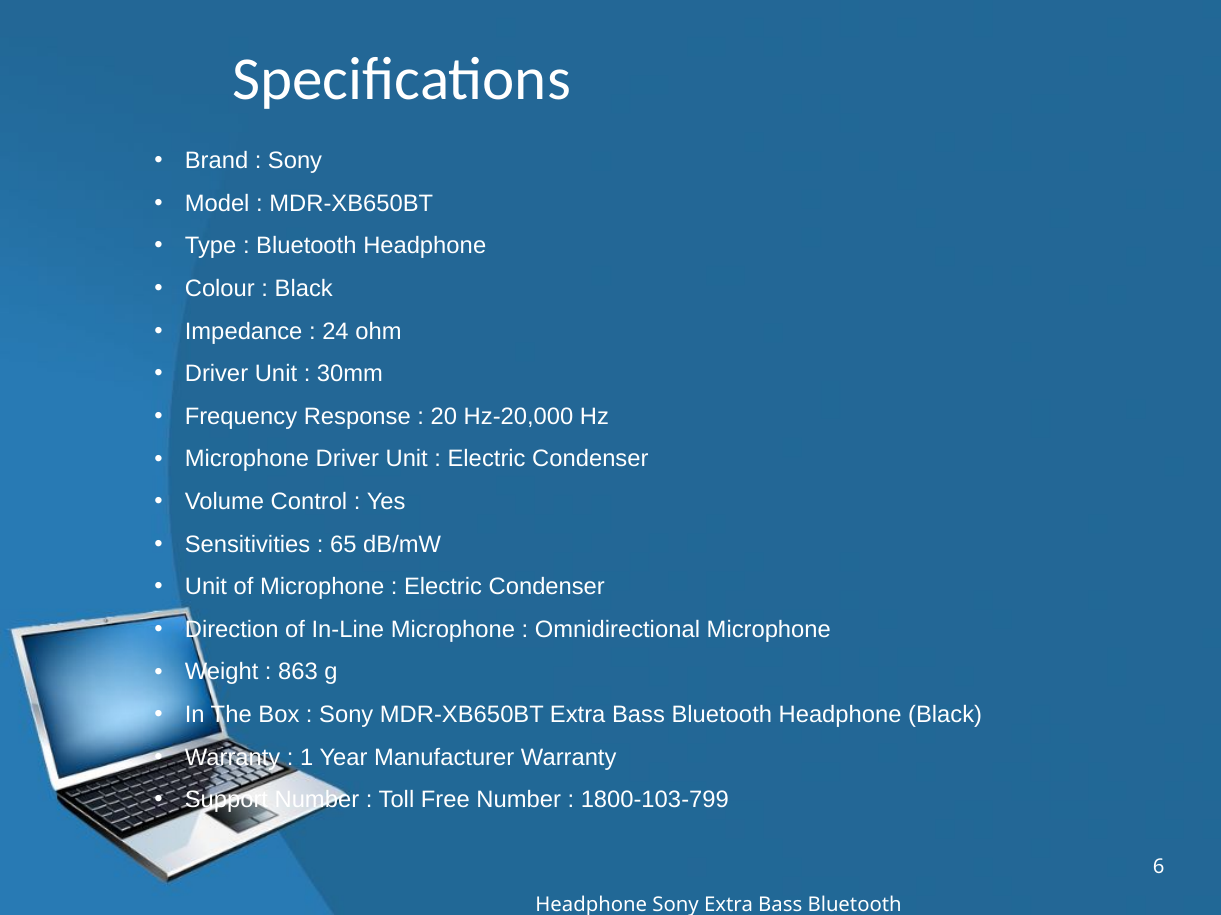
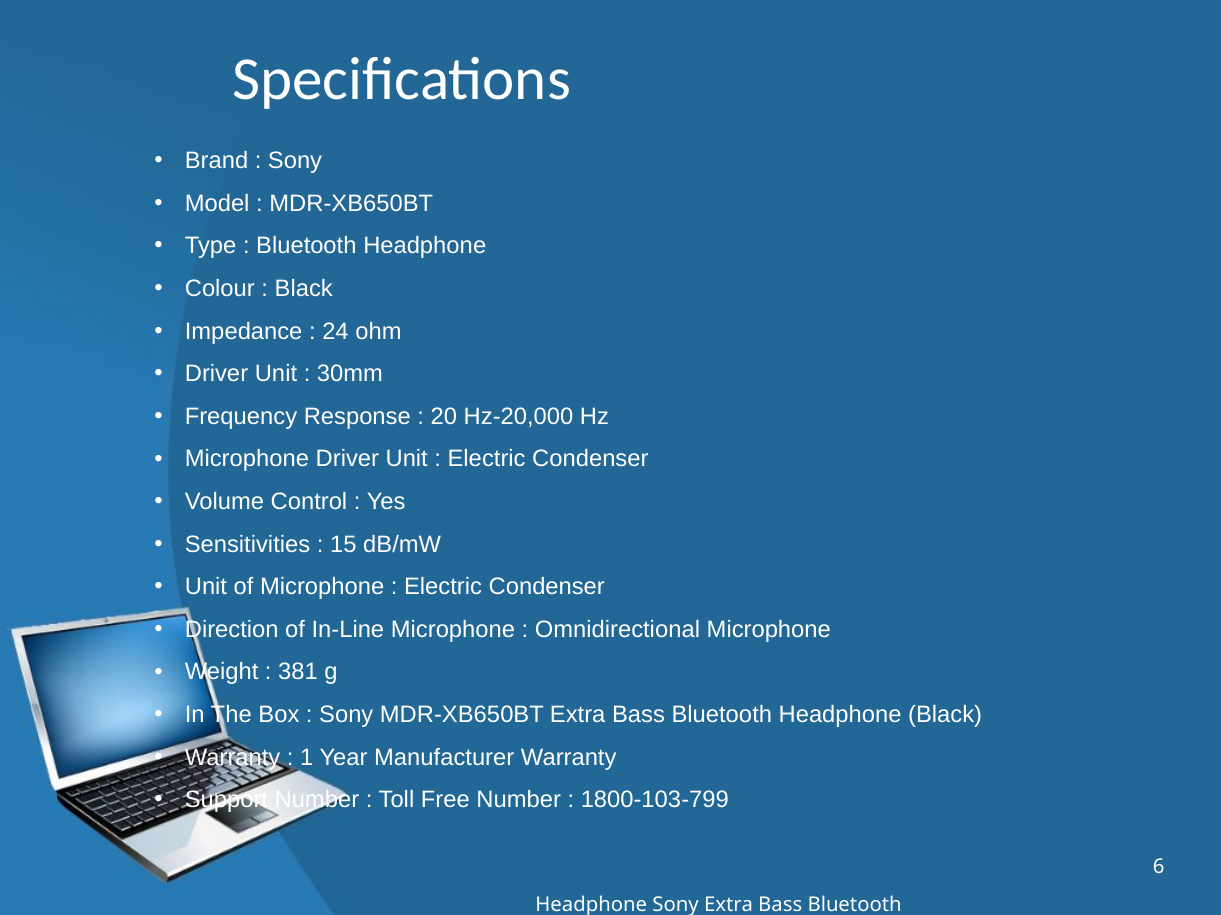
65: 65 -> 15
863: 863 -> 381
